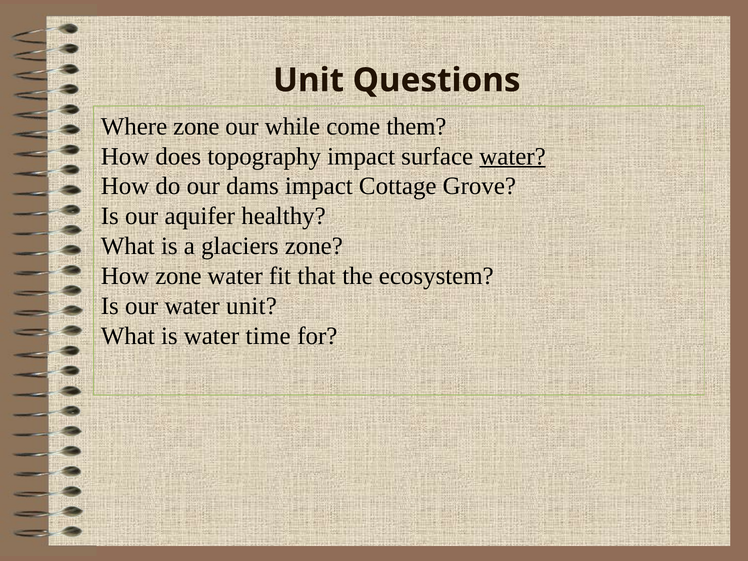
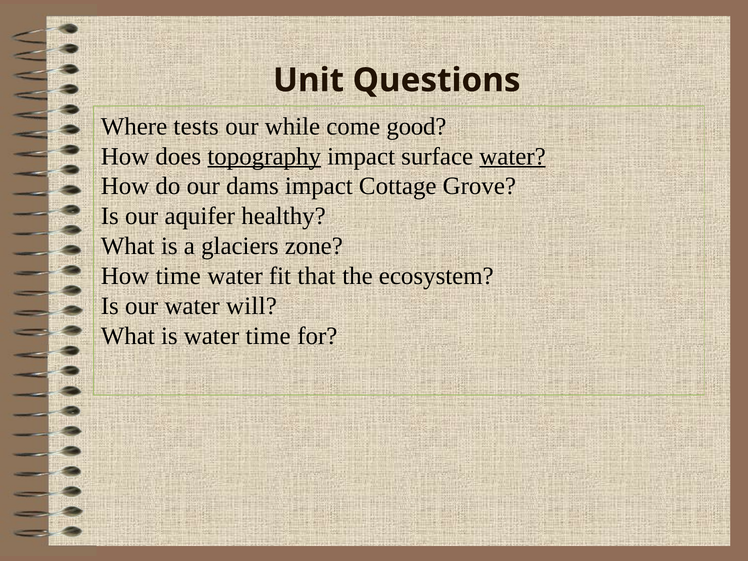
Where zone: zone -> tests
them: them -> good
topography underline: none -> present
How zone: zone -> time
water unit: unit -> will
